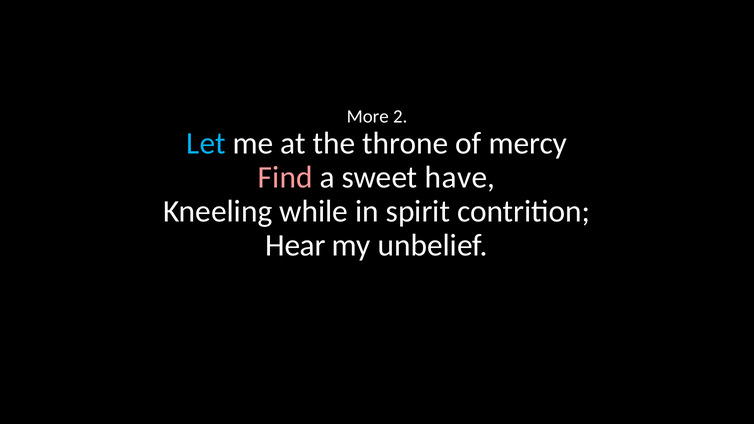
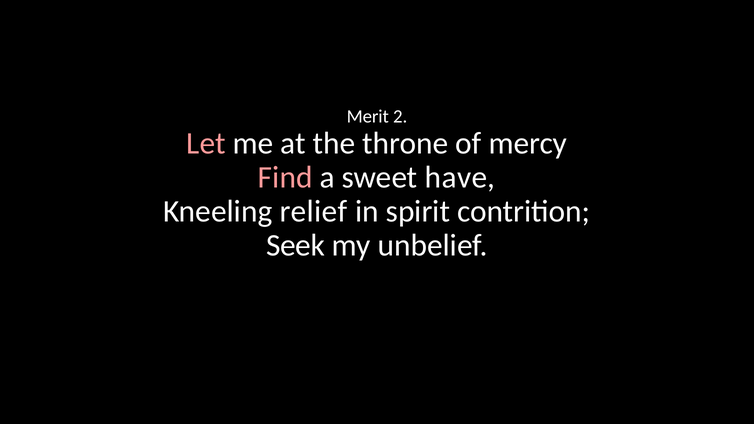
More: More -> Merit
Let colour: light blue -> pink
while: while -> relief
Hear: Hear -> Seek
